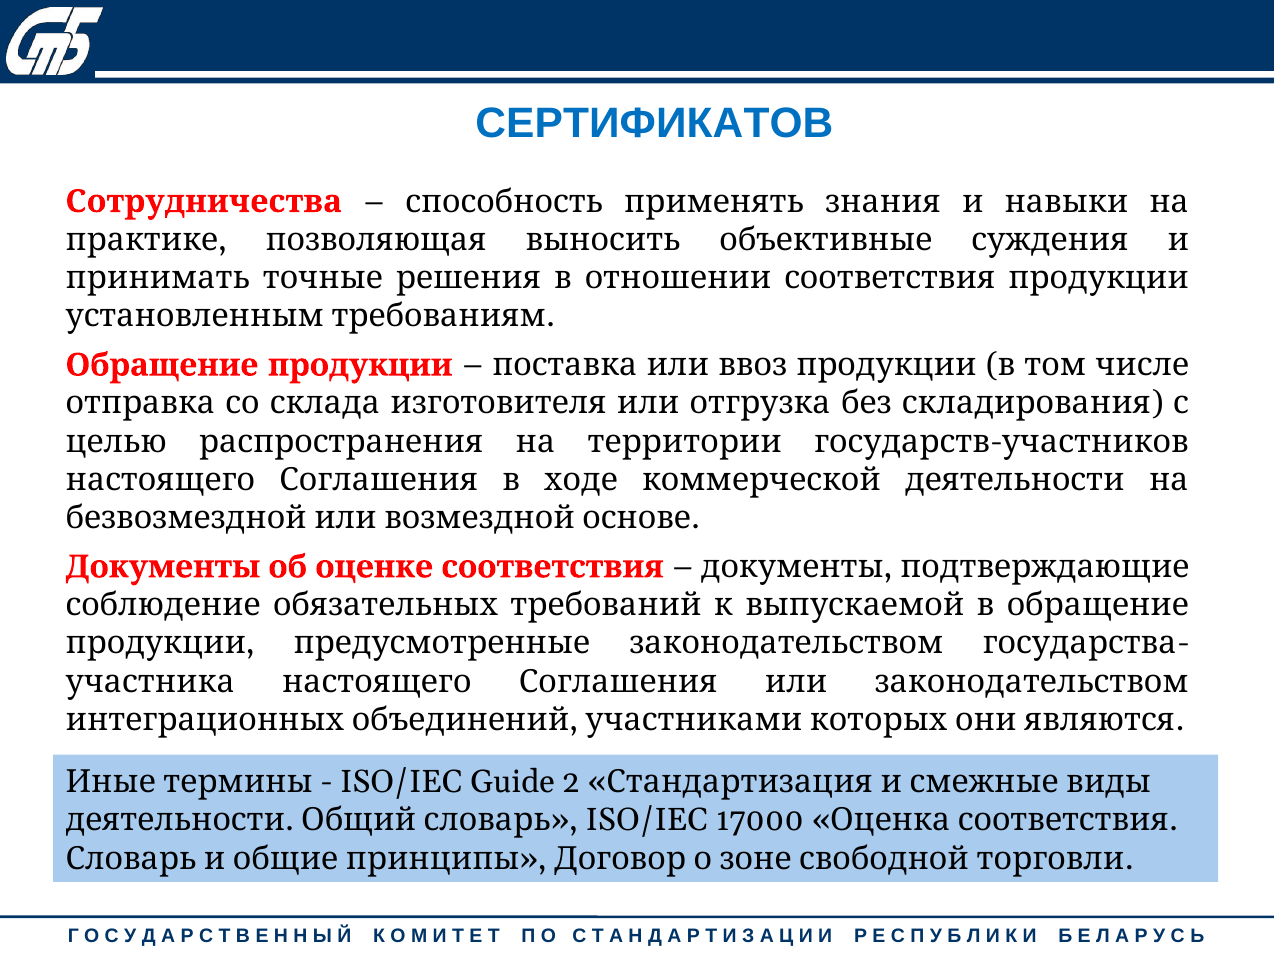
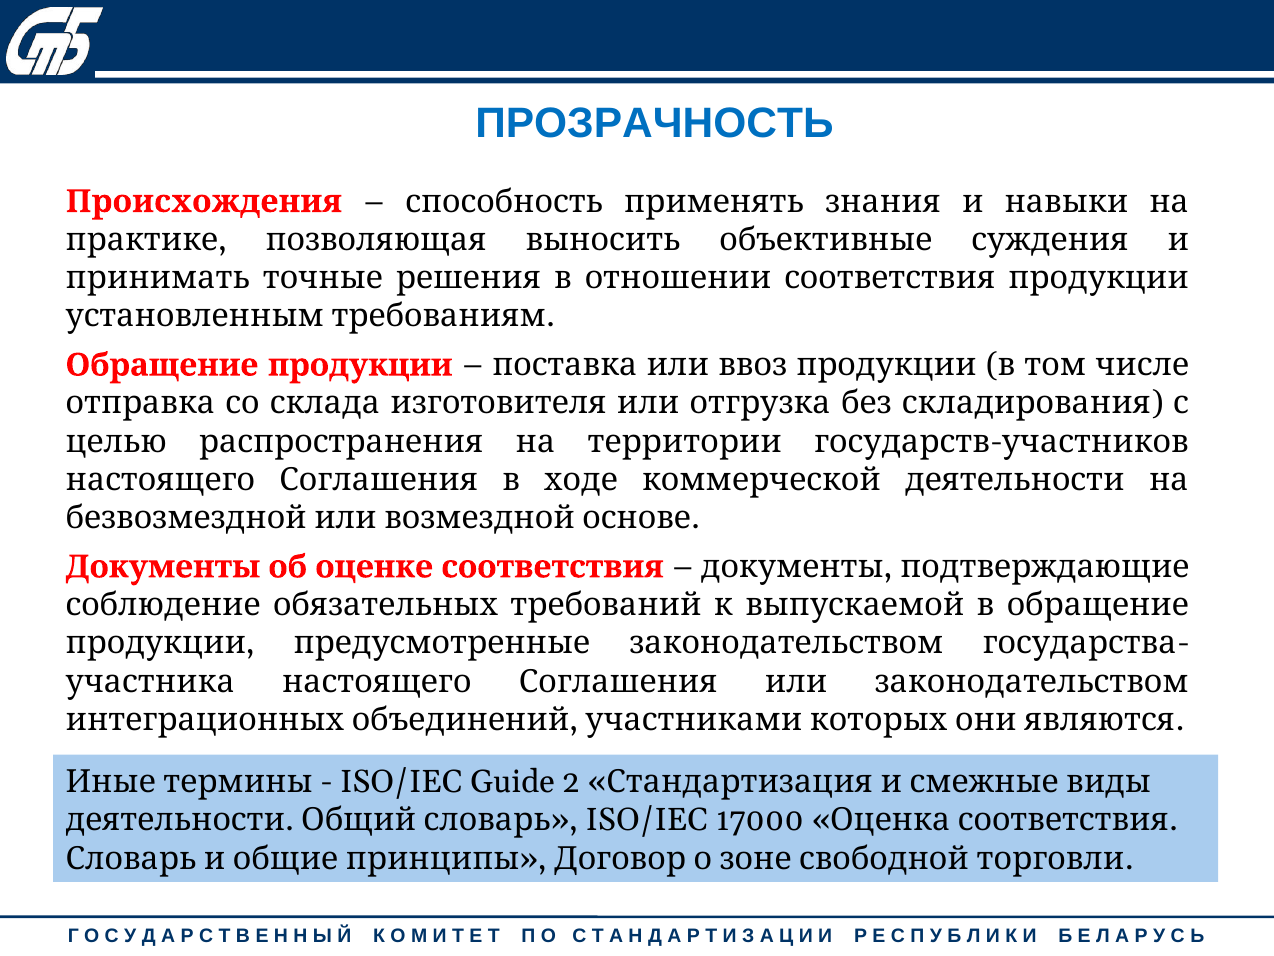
СЕРТИФИКАТОВ: СЕРТИФИКАТОВ -> ПРОЗРАЧНОСТЬ
Сотрудничества: Сотрудничества -> Происхождения
